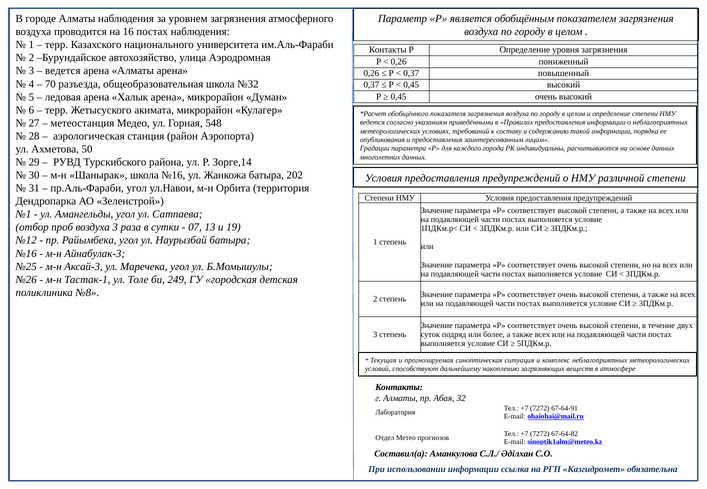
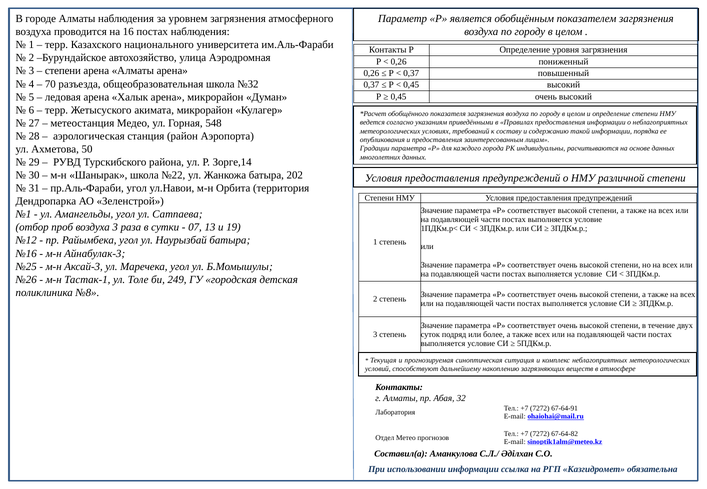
ведется at (63, 71): ведется -> степени
школа №16: №16 -> №22
